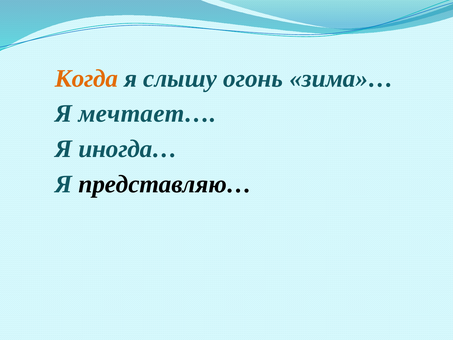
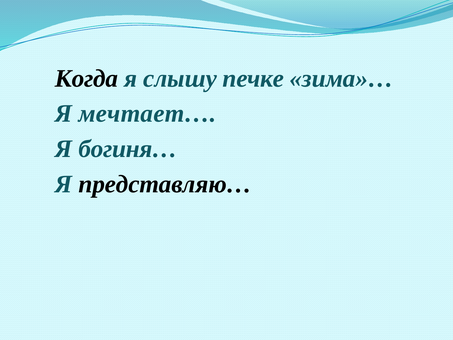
Когда colour: orange -> black
огонь: огонь -> печке
иногда…: иногда… -> богиня…
